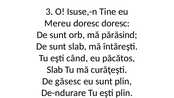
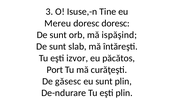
părăsind: părăsind -> ispăşind
când: când -> izvor
Slab at (55, 70): Slab -> Port
